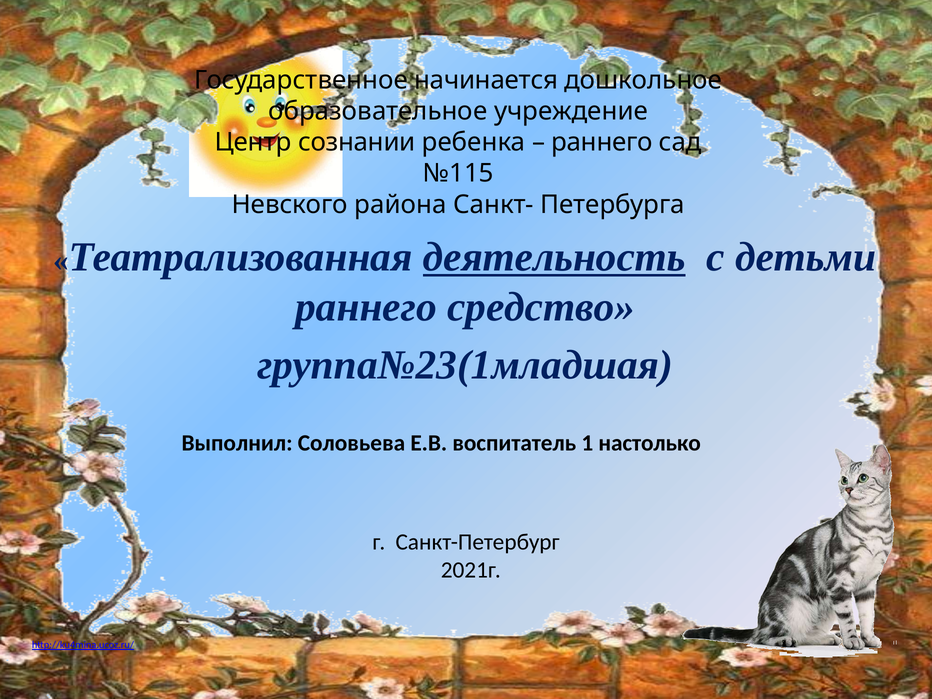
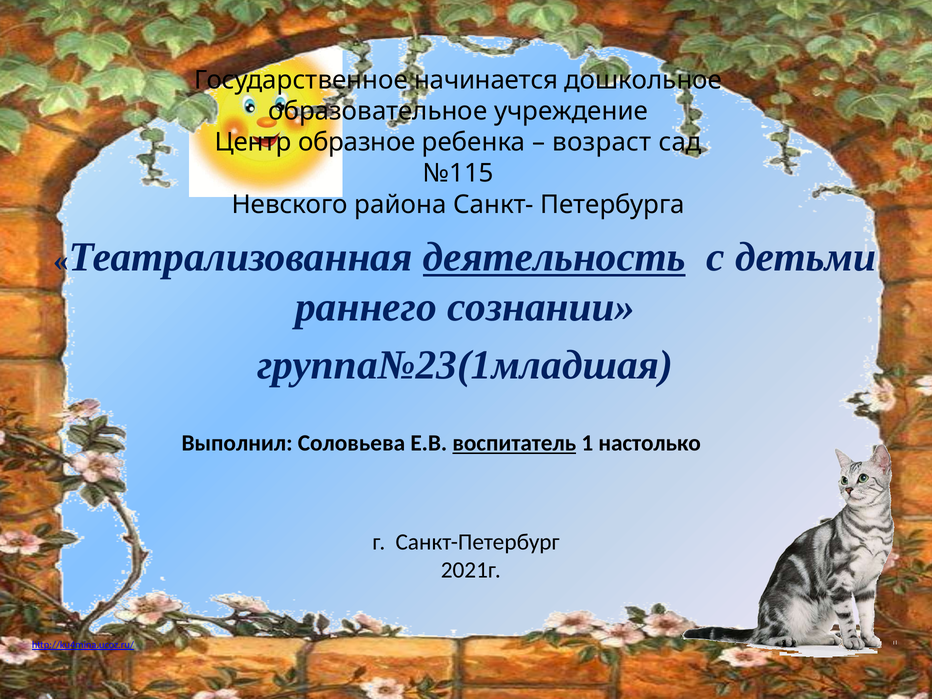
сознании: сознании -> образное
раннего at (602, 142): раннего -> возраст
средство: средство -> сознании
воспитатель underline: none -> present
